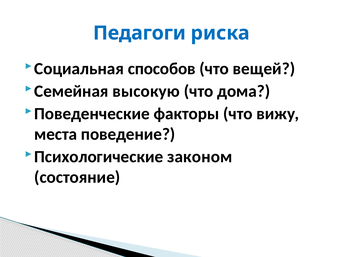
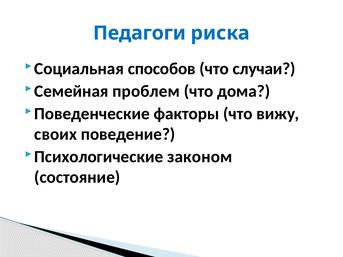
вещей: вещей -> случаи
высокую: высокую -> проблем
места: места -> своих
